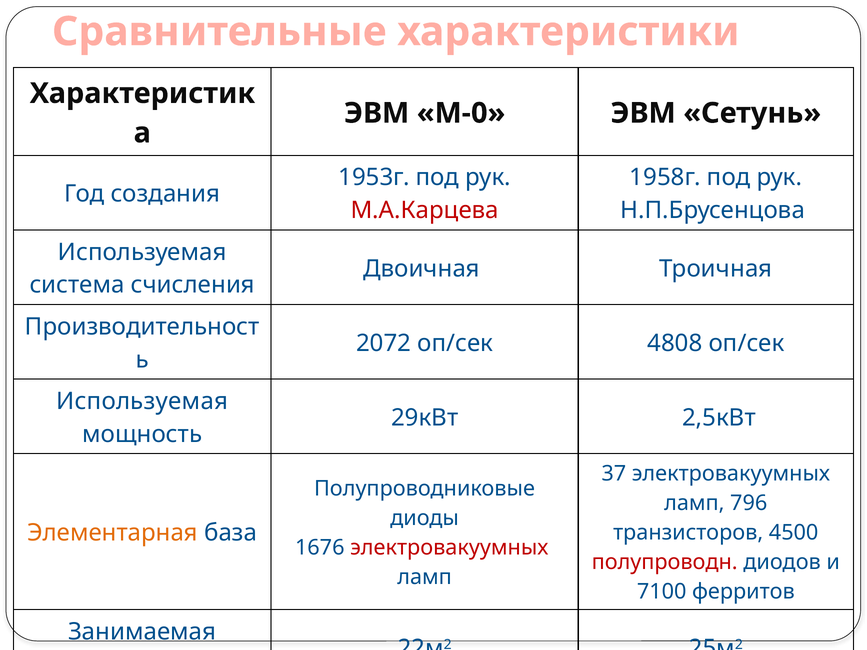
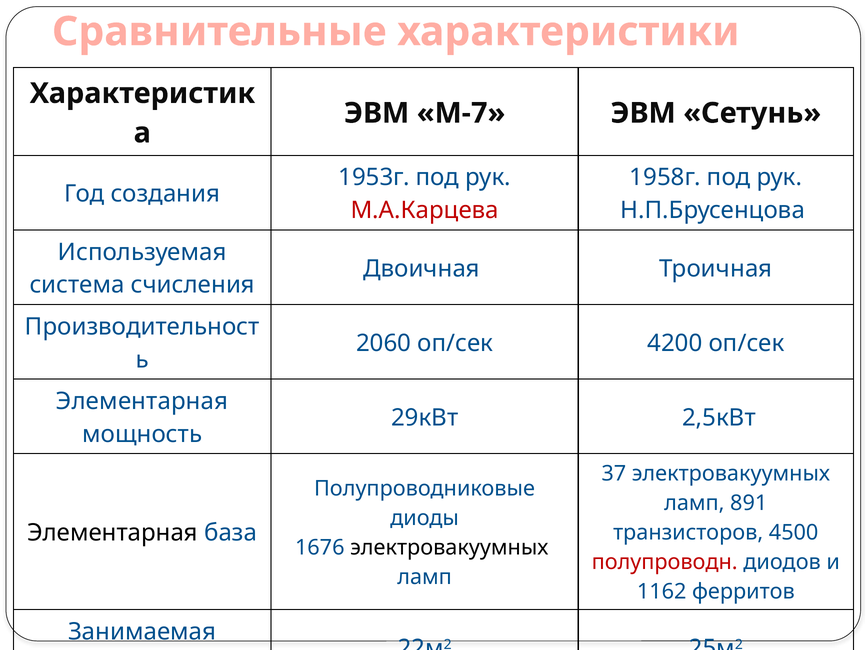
М-0: М-0 -> М-7
2072: 2072 -> 2060
4808: 4808 -> 4200
Используемая at (142, 401): Используемая -> Элементарная
796: 796 -> 891
Элементарная at (113, 533) colour: orange -> black
электровакуумных at (449, 548) colour: red -> black
7100: 7100 -> 1162
